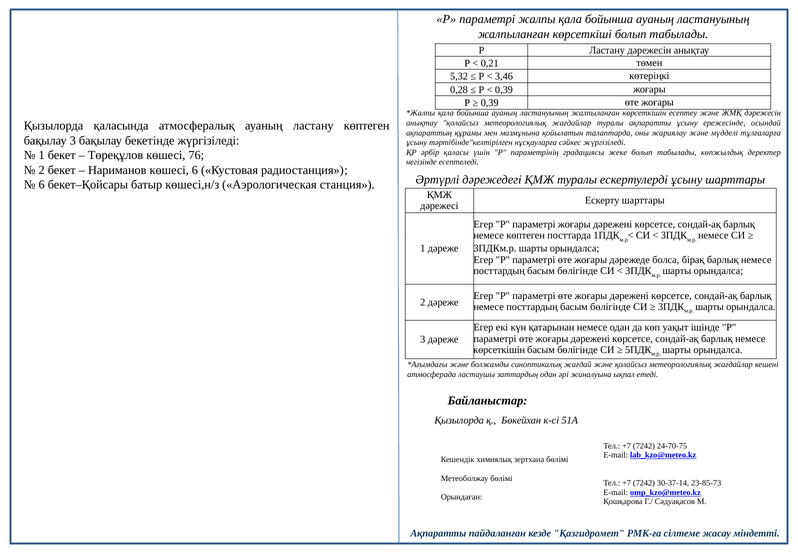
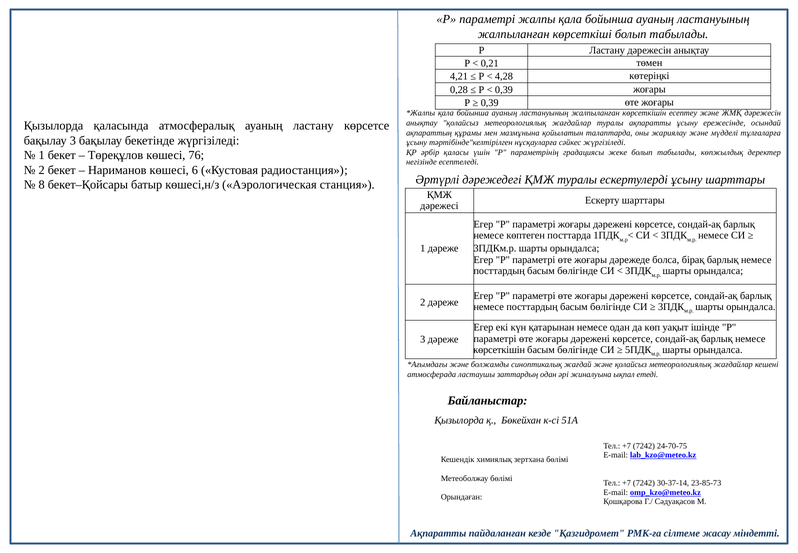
5,32: 5,32 -> 4,21
3,46: 3,46 -> 4,28
ластану көптеген: көптеген -> көрсетсе
6 at (42, 185): 6 -> 8
